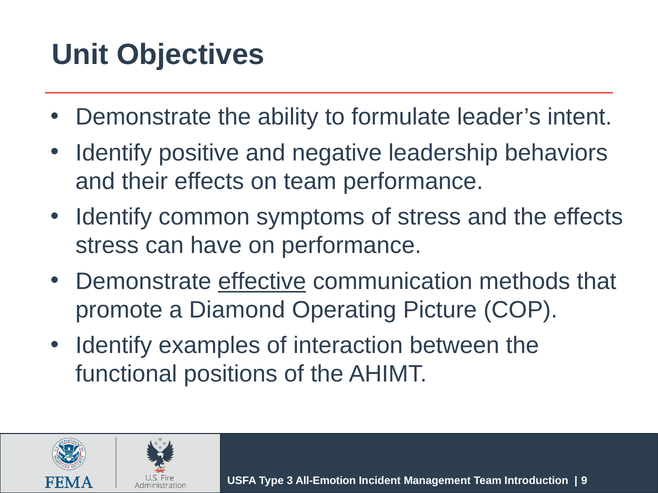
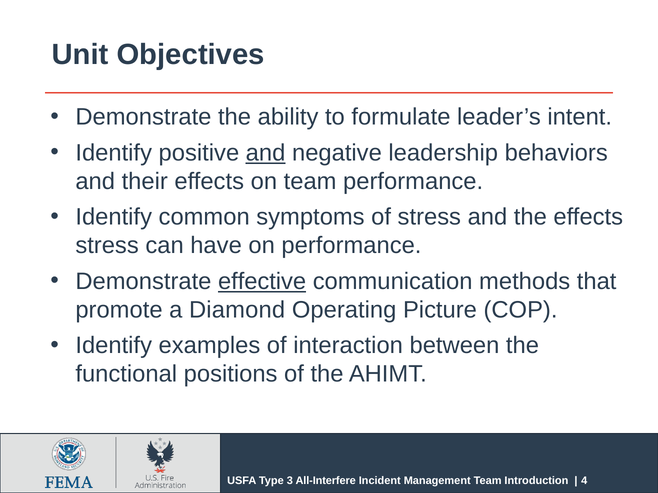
and at (266, 153) underline: none -> present
All-Emotion: All-Emotion -> All-Interfere
9: 9 -> 4
